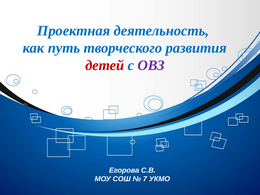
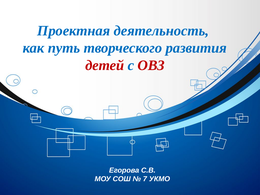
ОВЗ colour: purple -> red
